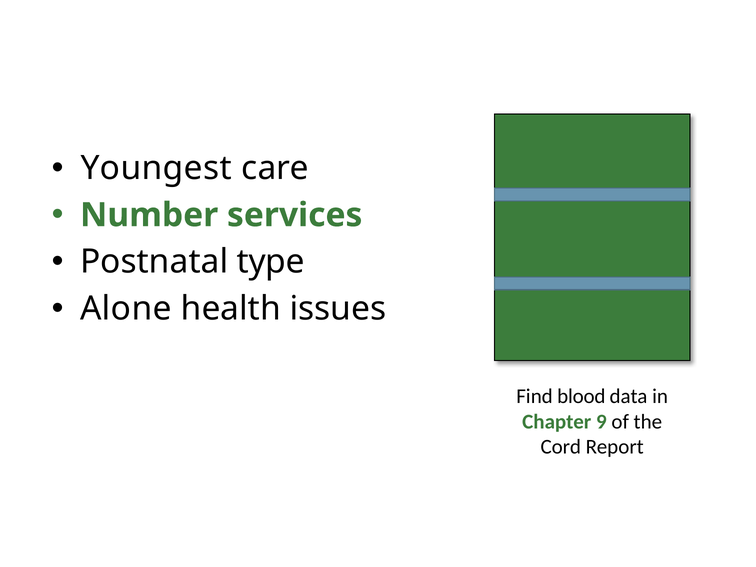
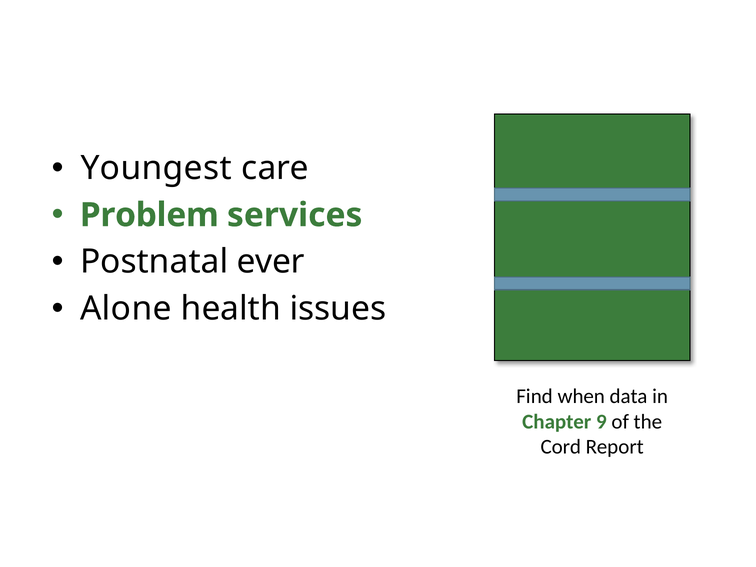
Number: Number -> Problem
type: type -> ever
blood: blood -> when
